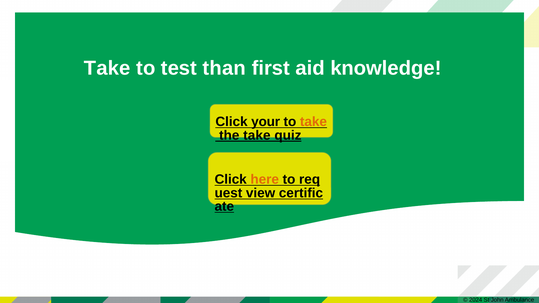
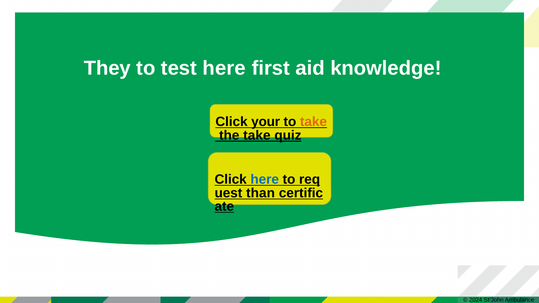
Take at (107, 68): Take -> They
test than: than -> here
here at (265, 180) colour: orange -> blue
view: view -> than
